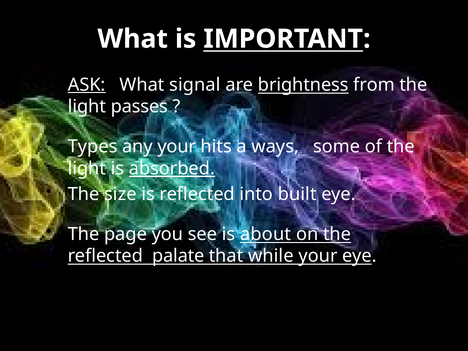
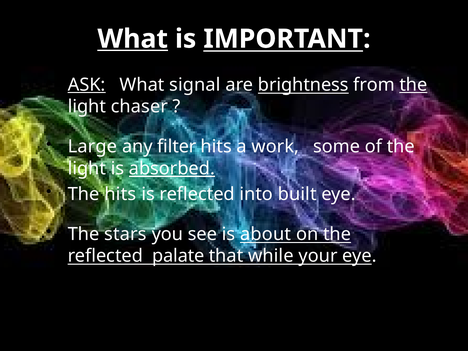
What at (133, 39) underline: none -> present
the at (413, 85) underline: none -> present
passes: passes -> chaser
Types: Types -> Large
any your: your -> filter
ways: ways -> work
The size: size -> hits
page: page -> stars
